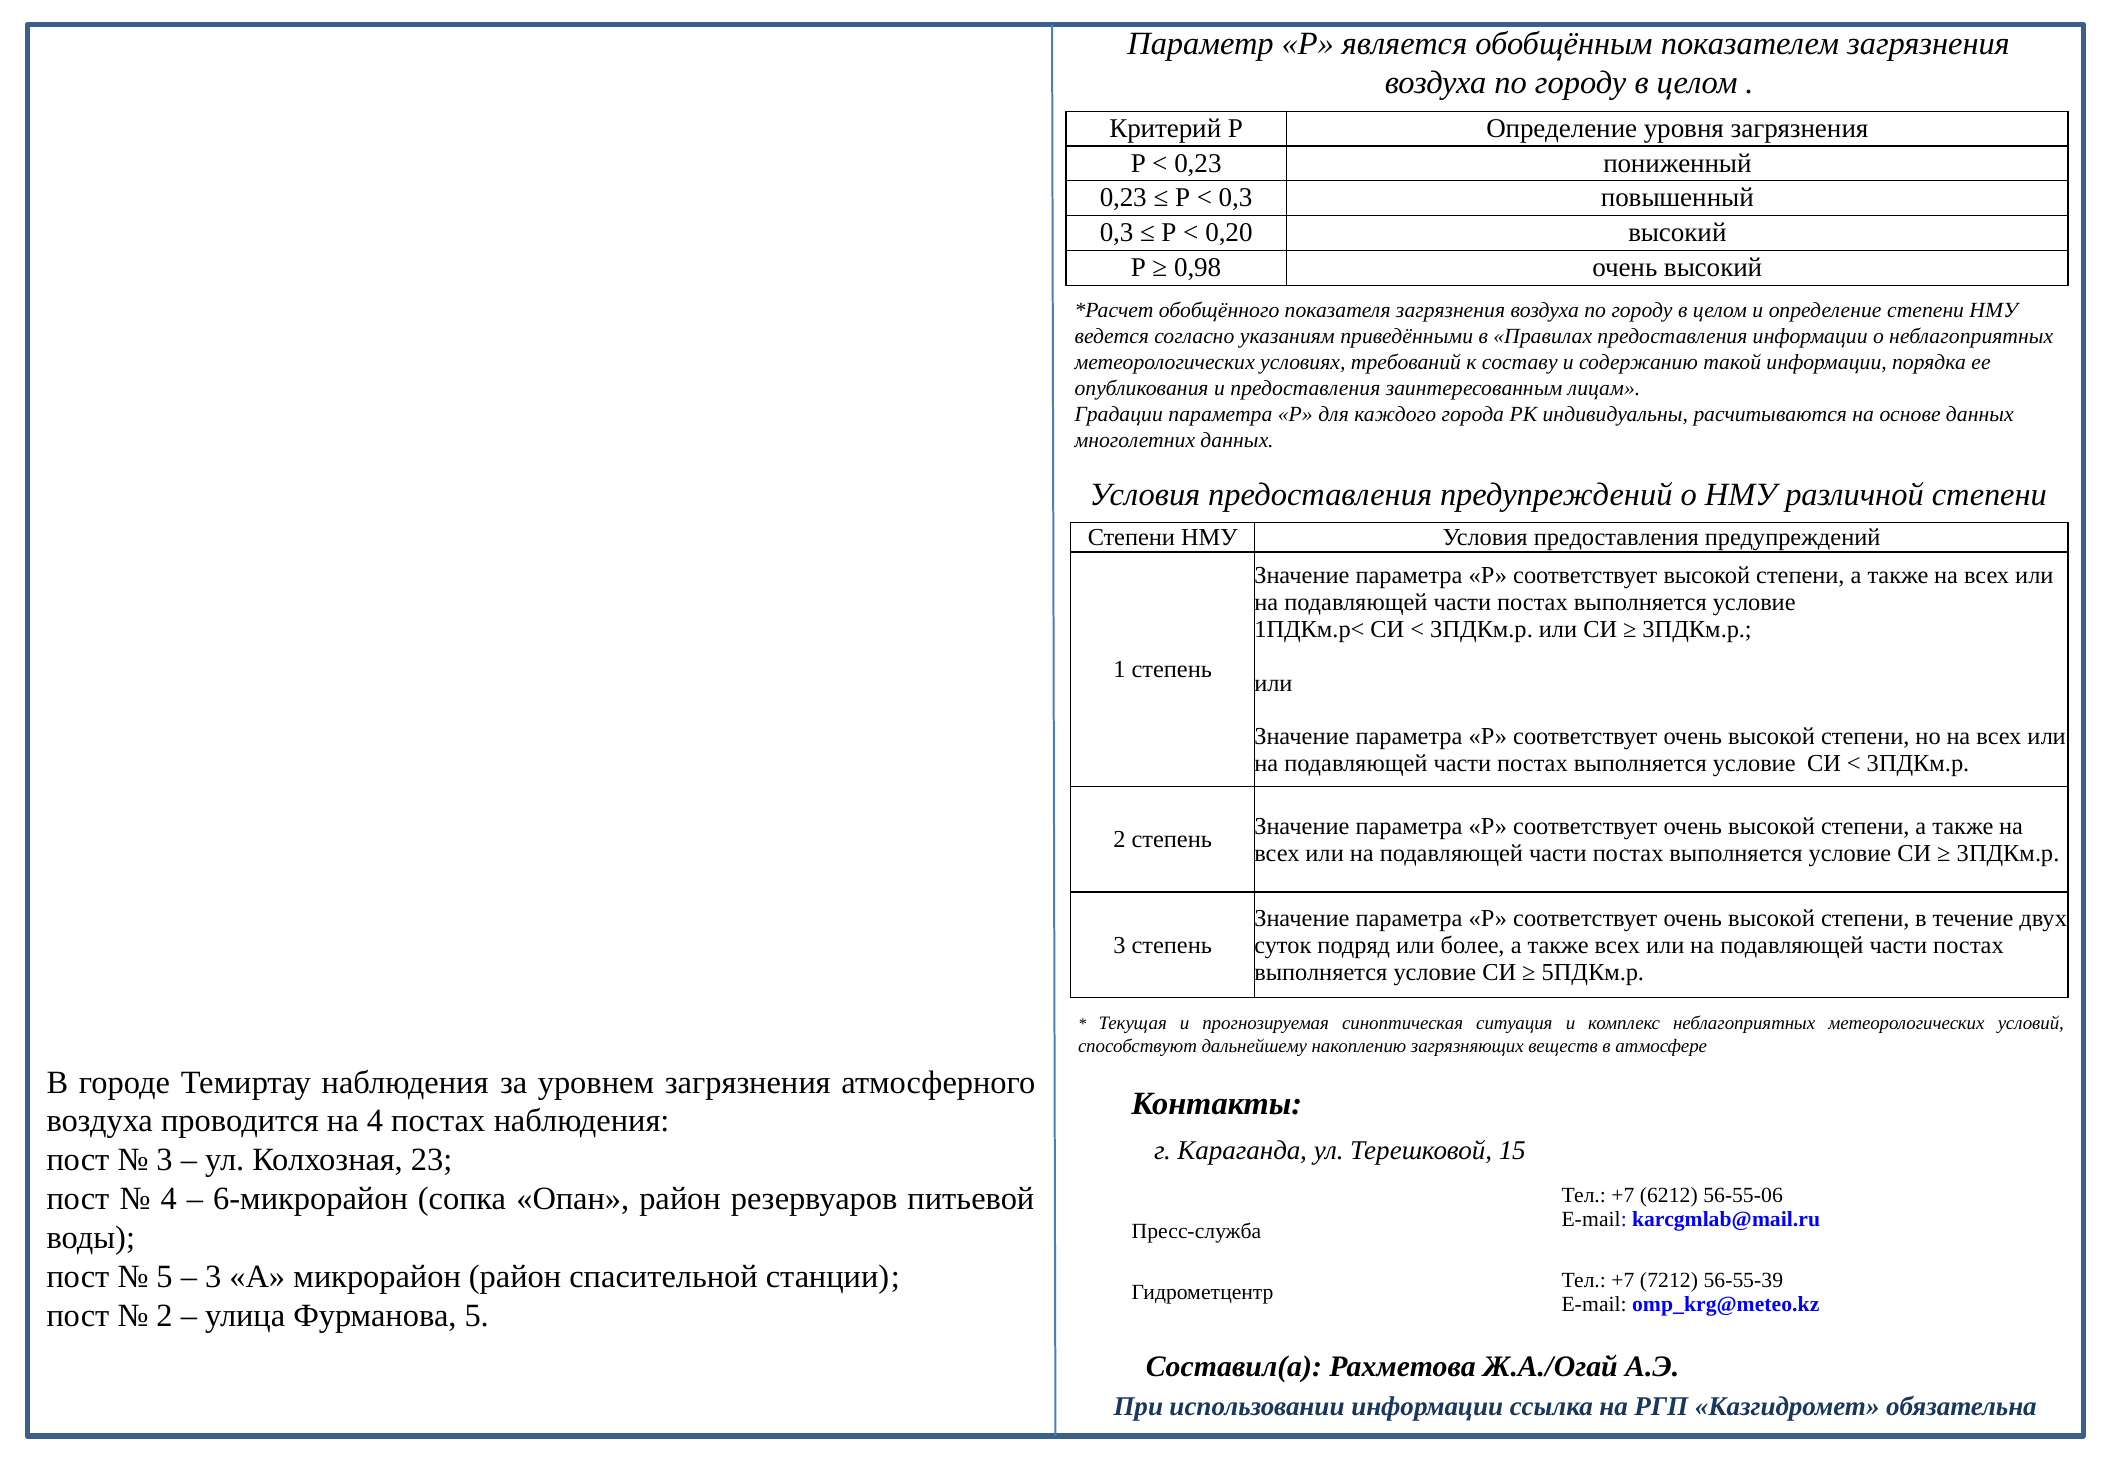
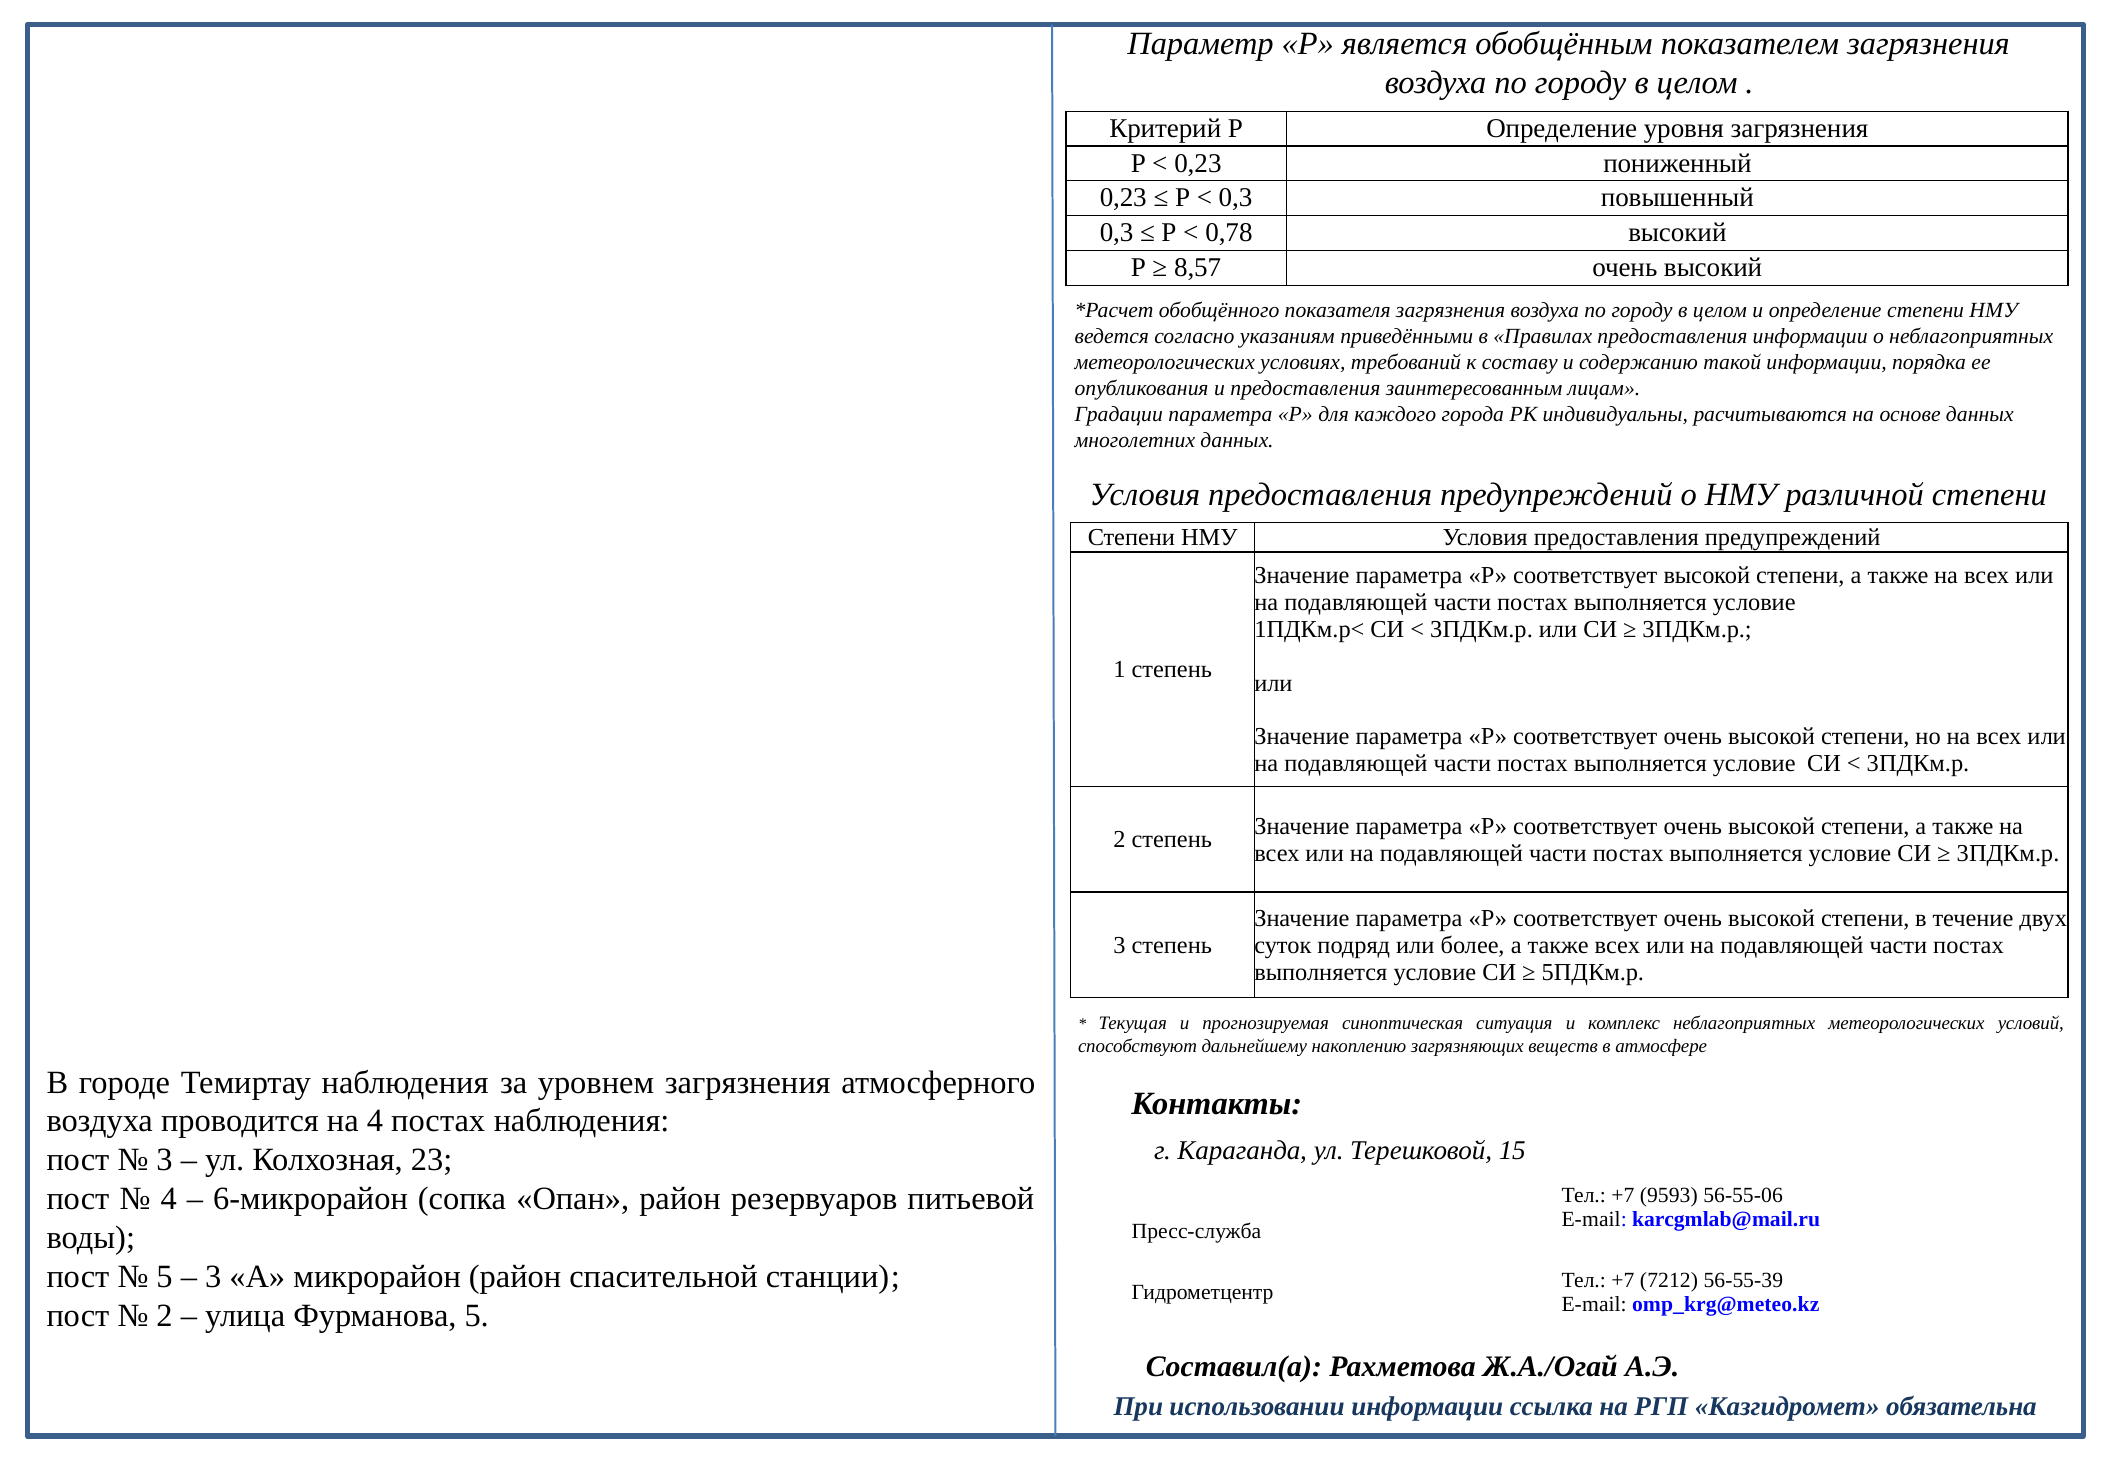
0,20: 0,20 -> 0,78
0,98: 0,98 -> 8,57
6212: 6212 -> 9593
